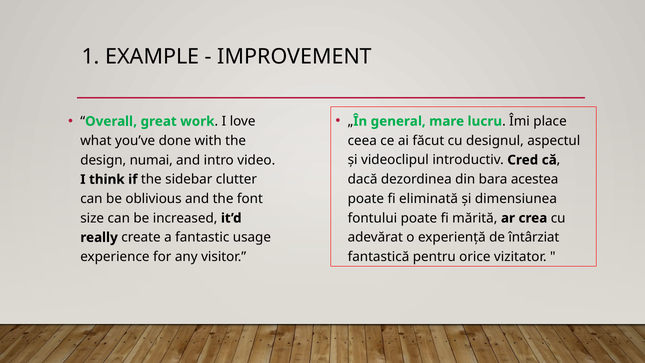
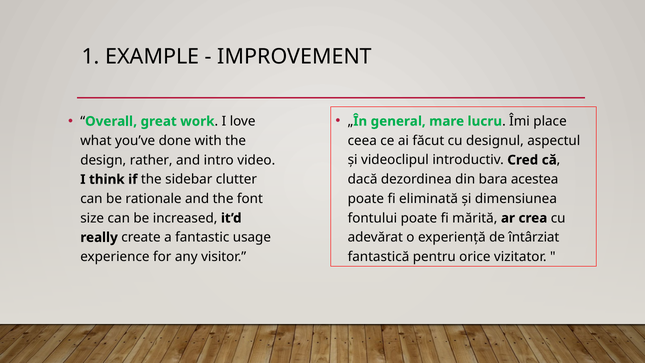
numai: numai -> rather
oblivious: oblivious -> rationale
